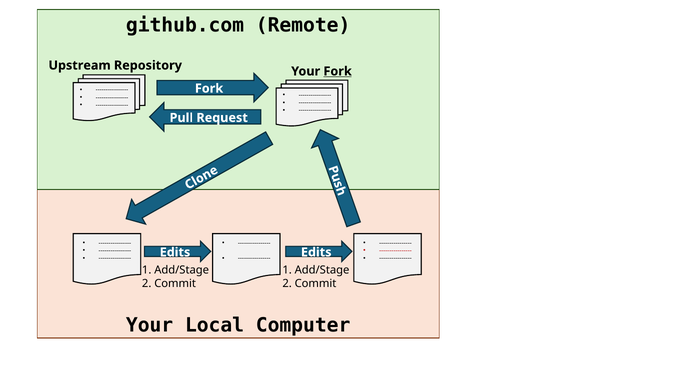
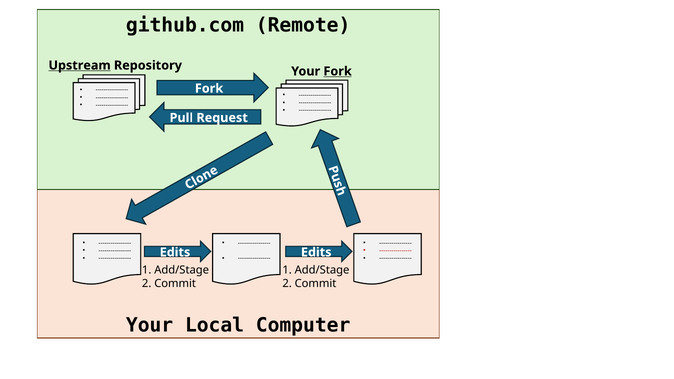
Upstream underline: none -> present
